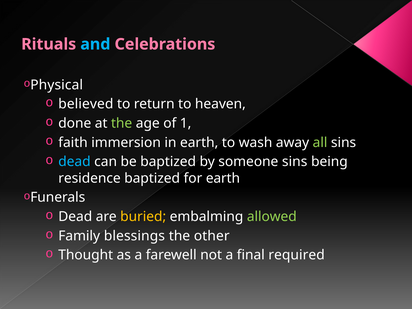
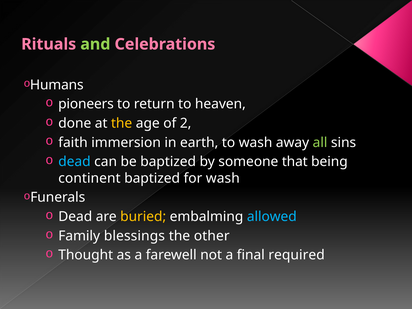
and colour: light blue -> light green
Physical: Physical -> Humans
believed: believed -> pioneers
the at (122, 123) colour: light green -> yellow
1: 1 -> 2
someone sins: sins -> that
residence: residence -> continent
for earth: earth -> wash
allowed colour: light green -> light blue
